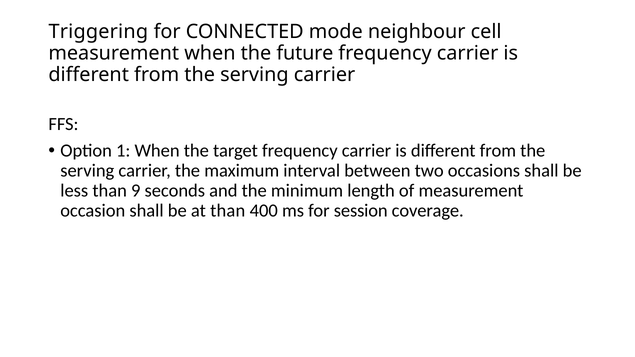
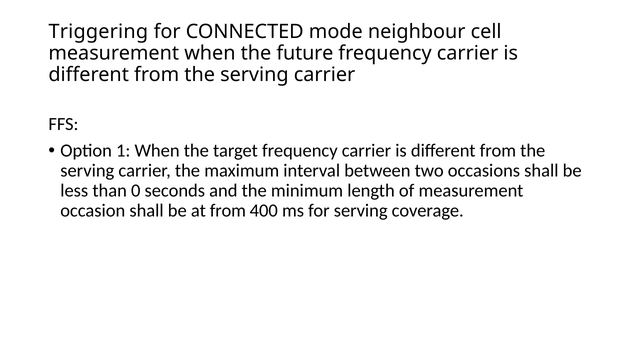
9: 9 -> 0
at than: than -> from
for session: session -> serving
